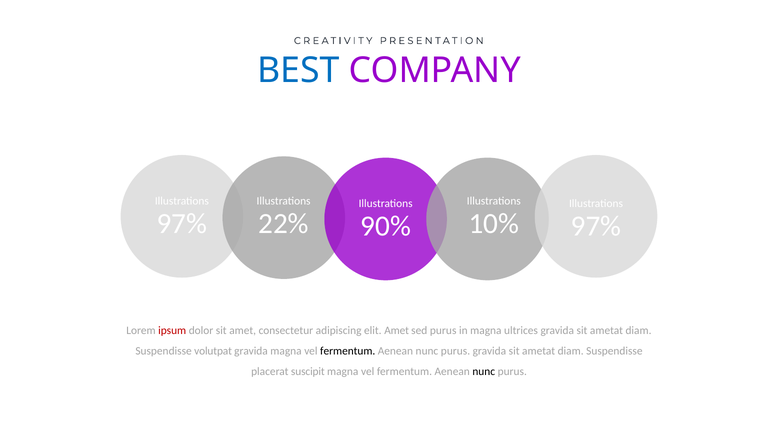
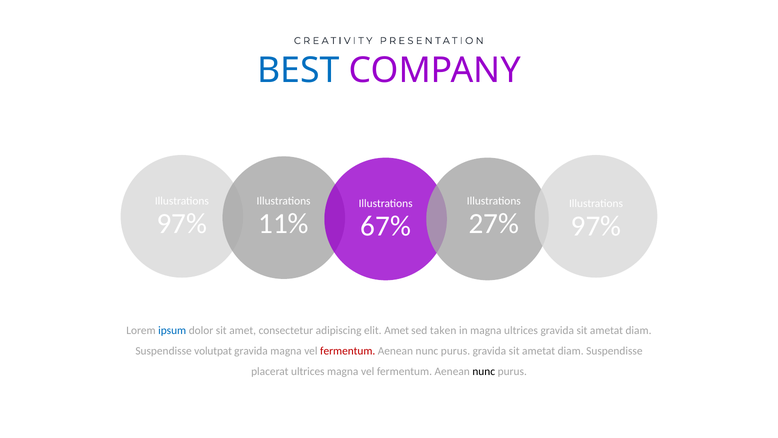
22%: 22% -> 11%
10%: 10% -> 27%
90%: 90% -> 67%
ipsum colour: red -> blue
sed purus: purus -> taken
fermentum at (348, 351) colour: black -> red
placerat suscipit: suscipit -> ultrices
